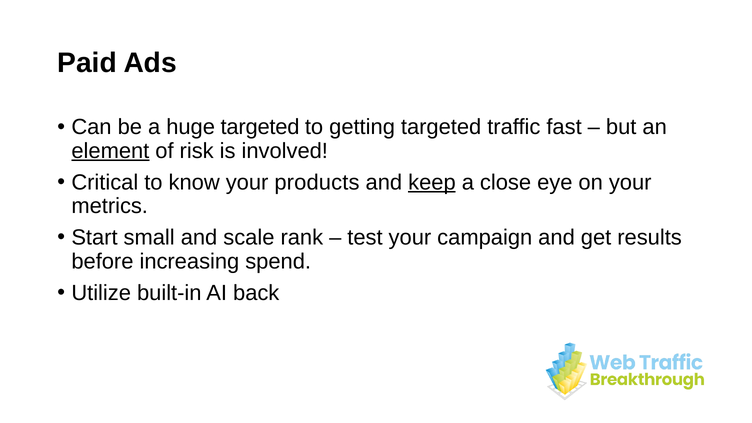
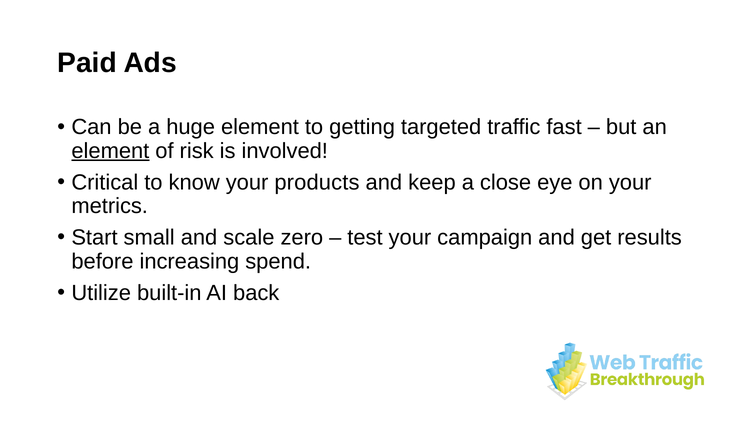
huge targeted: targeted -> element
keep underline: present -> none
rank: rank -> zero
